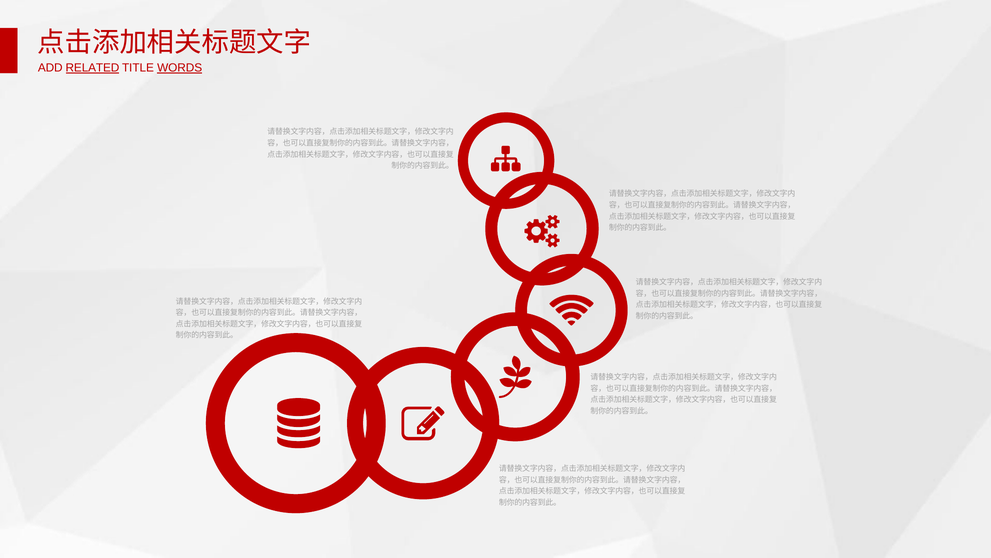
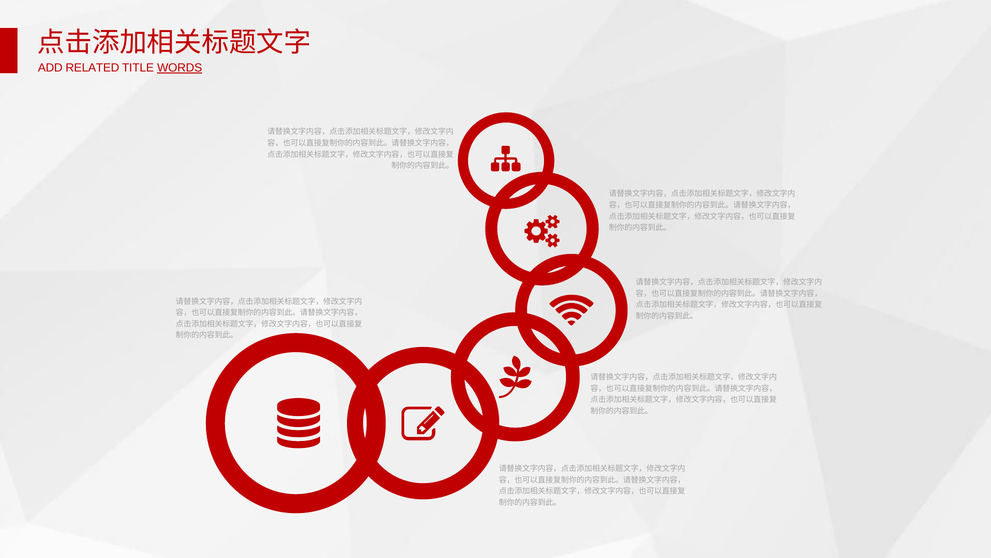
RELATED underline: present -> none
